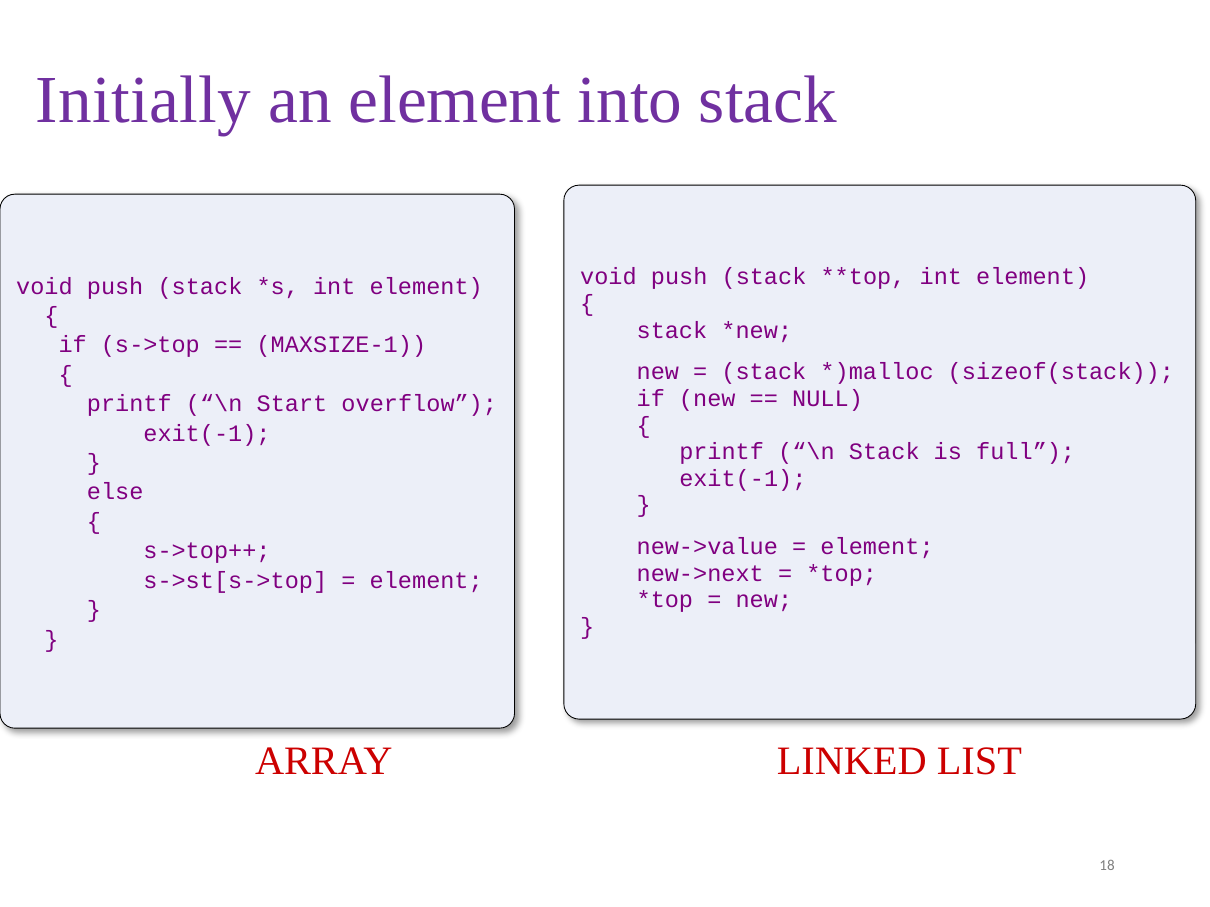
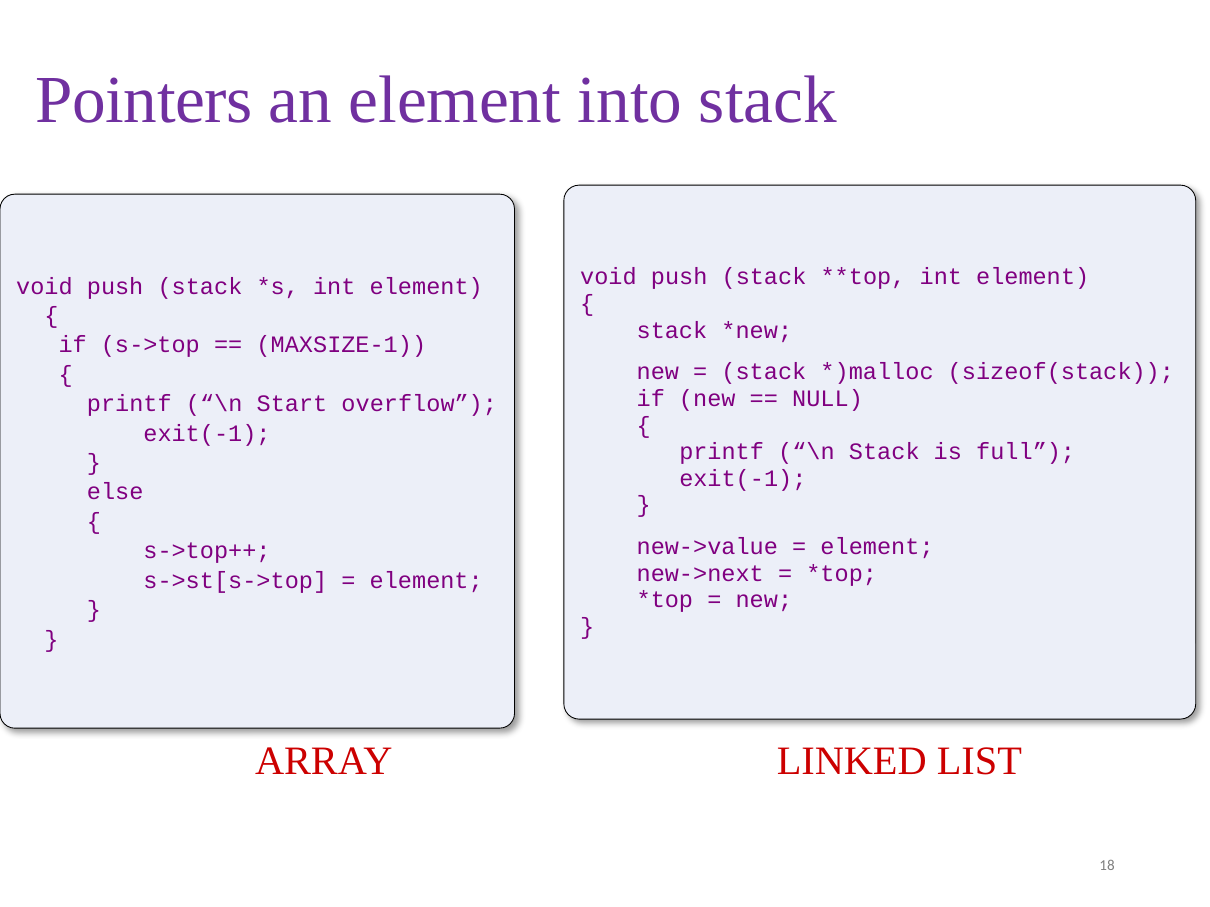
Initially: Initially -> Pointers
